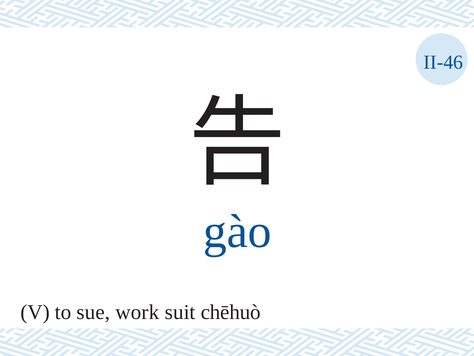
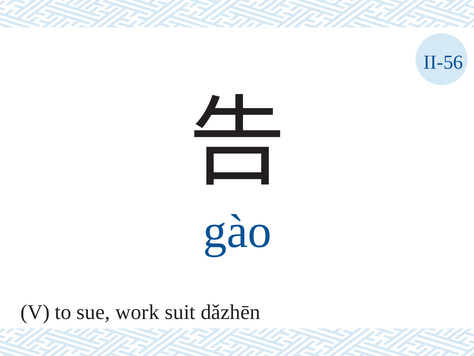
II-46: II-46 -> II-56
chēhuò: chēhuò -> dǎzhēn
